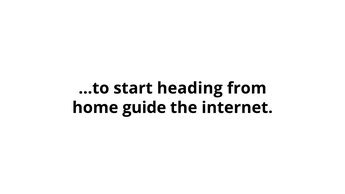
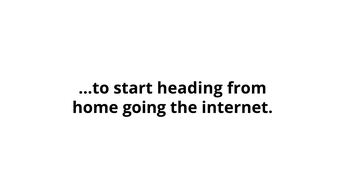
guide: guide -> going
